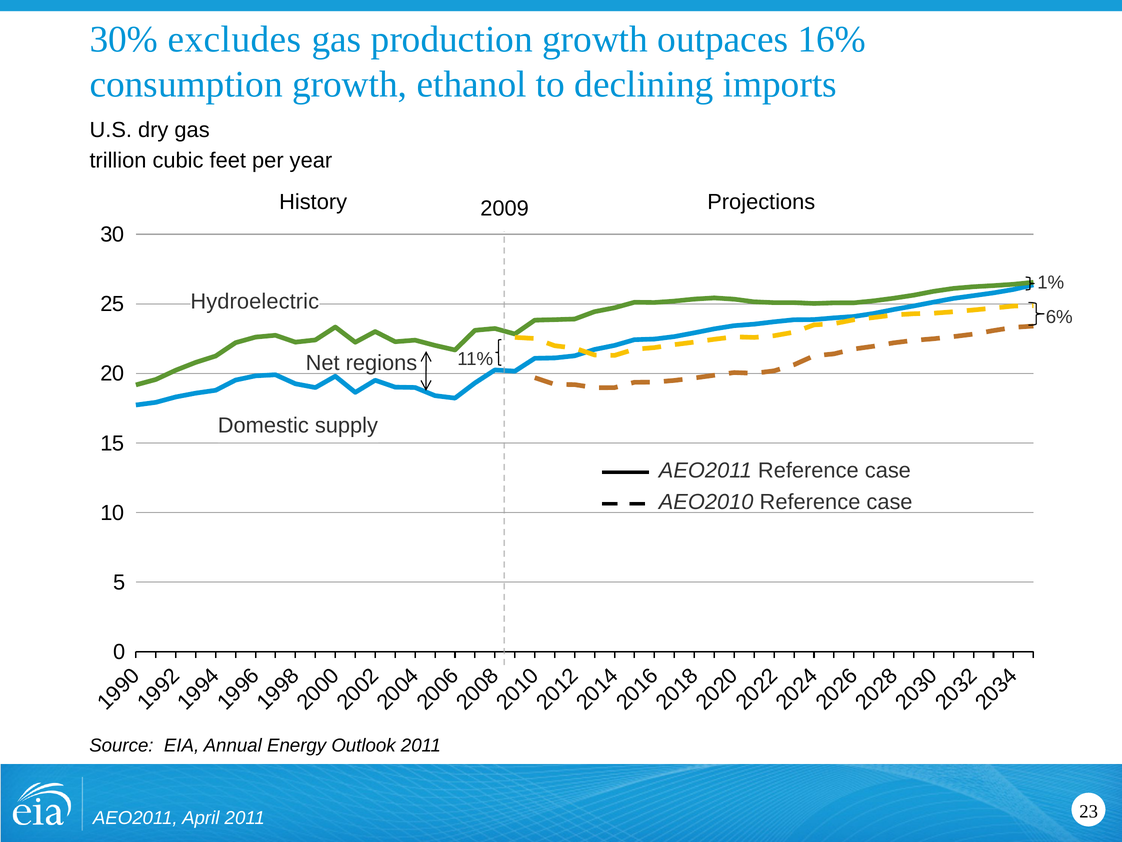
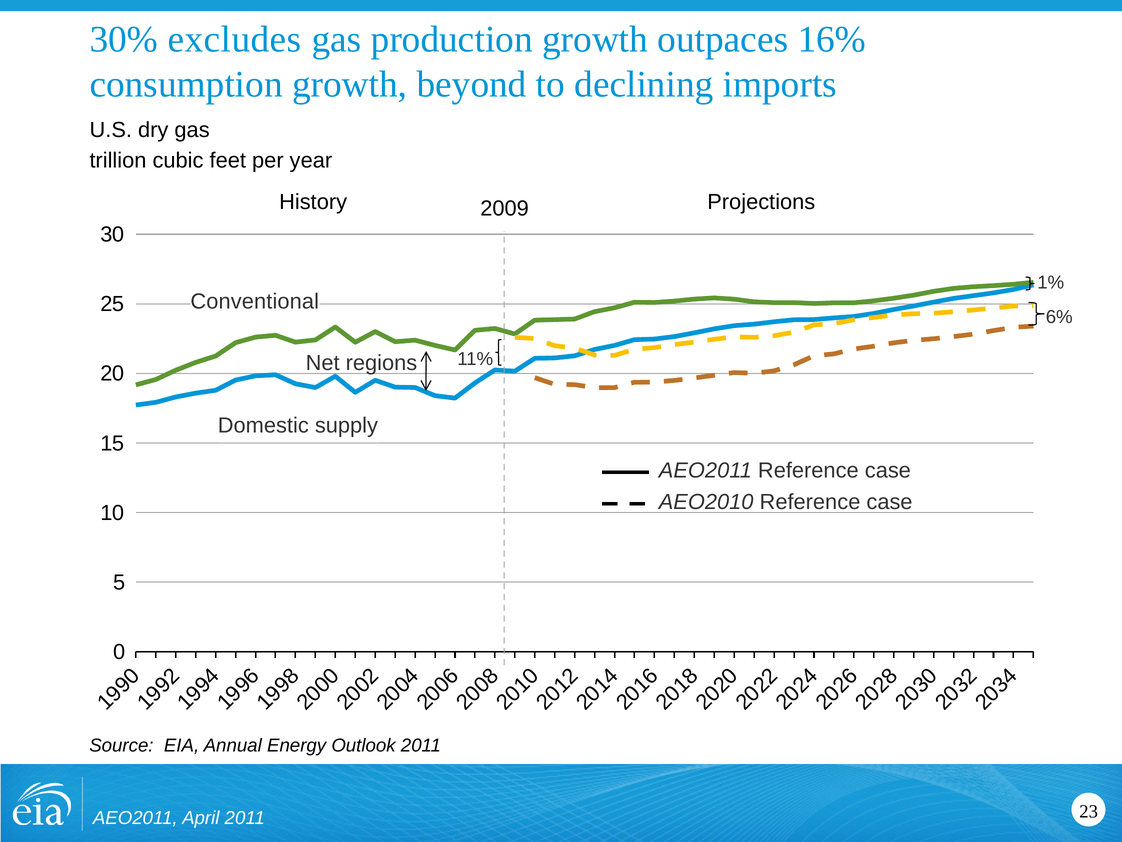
ethanol: ethanol -> beyond
Hydroelectric: Hydroelectric -> Conventional
